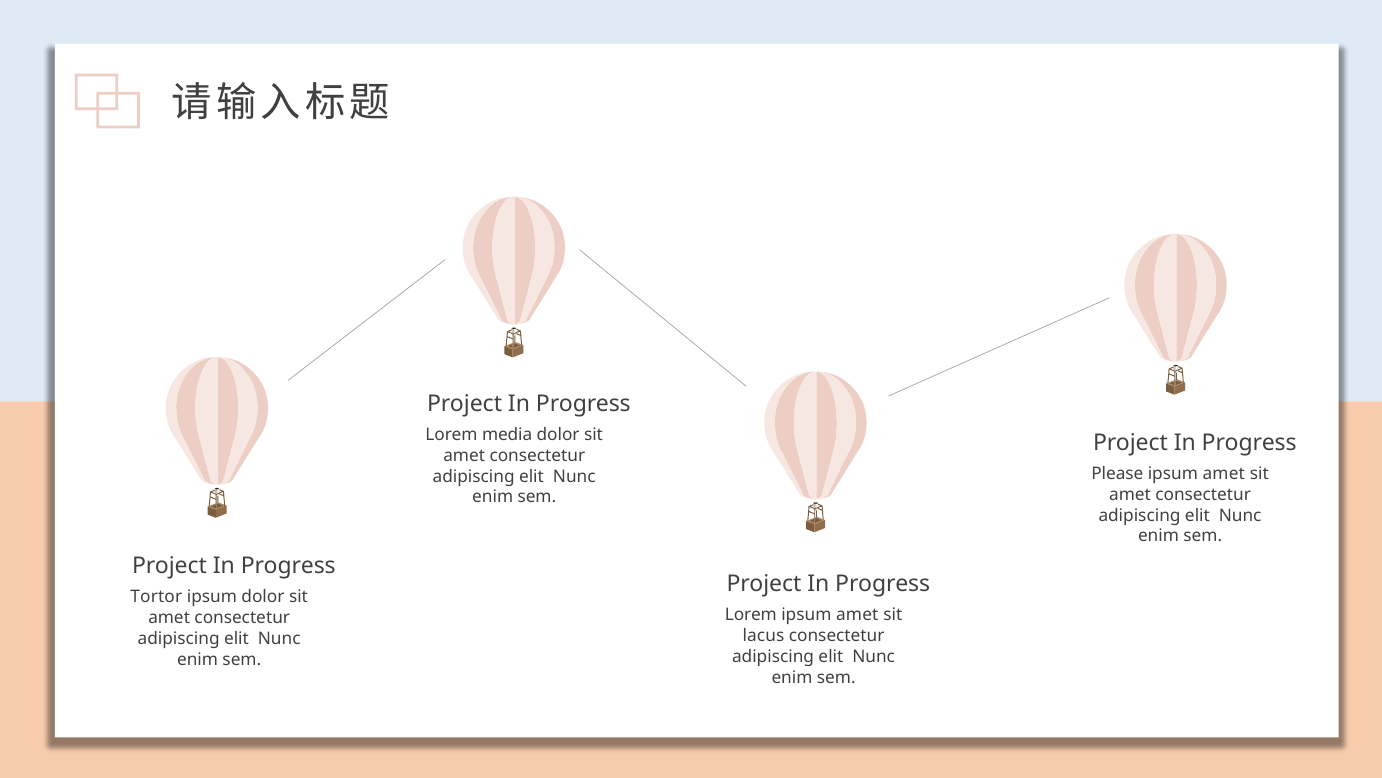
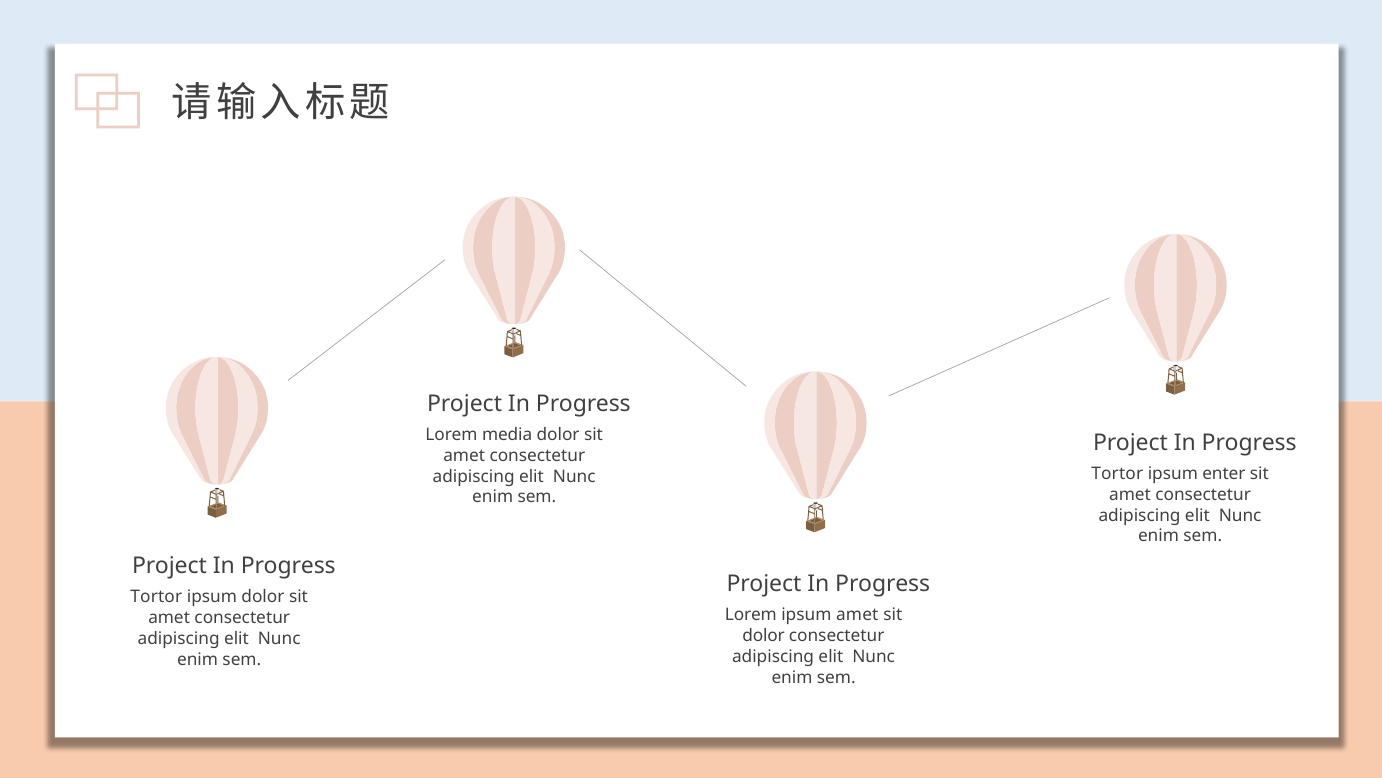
Please at (1117, 474): Please -> Tortor
amet at (1224, 474): amet -> enter
lacus at (764, 635): lacus -> dolor
